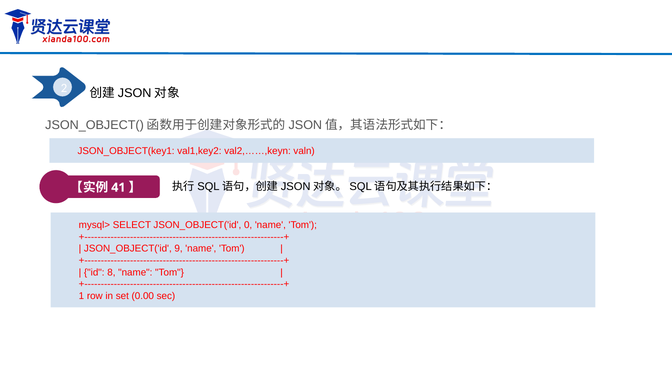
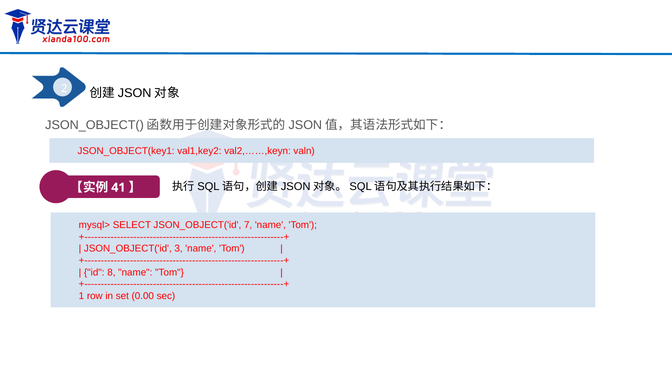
0: 0 -> 7
9: 9 -> 3
